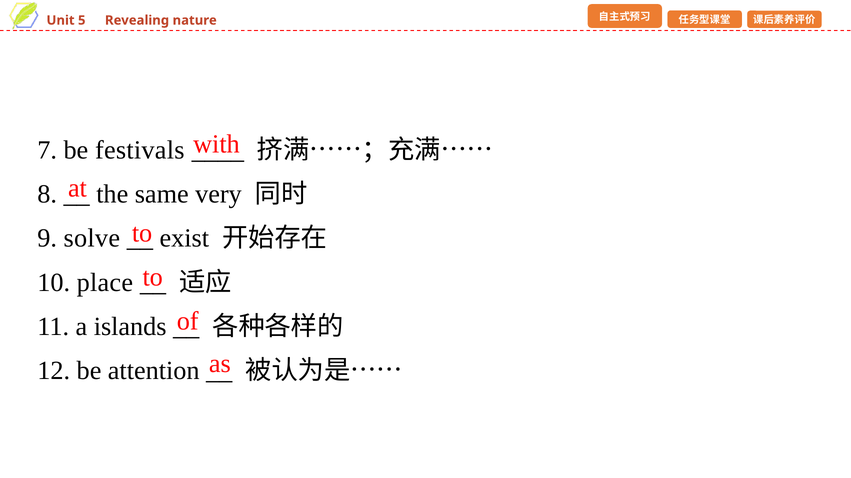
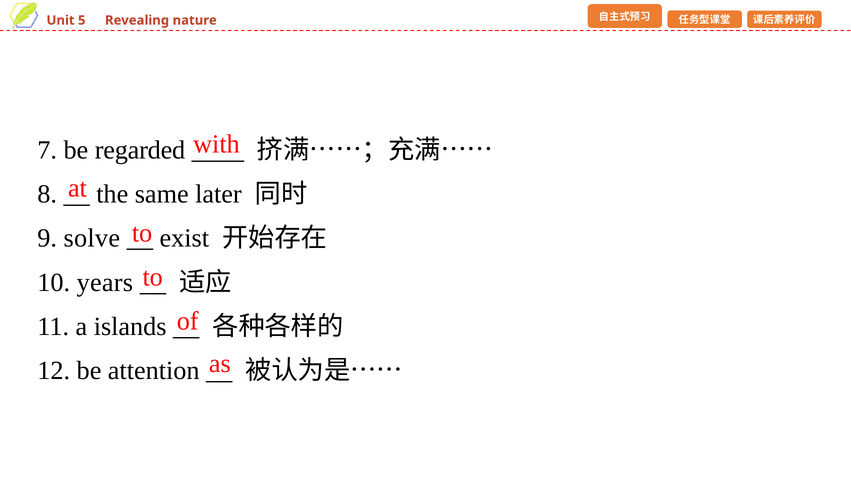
festivals: festivals -> regarded
very: very -> later
place: place -> years
